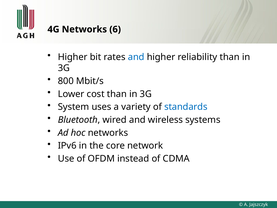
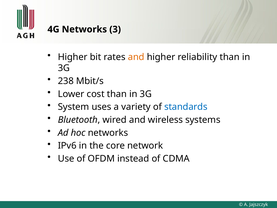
6: 6 -> 3
and at (136, 57) colour: blue -> orange
800: 800 -> 238
